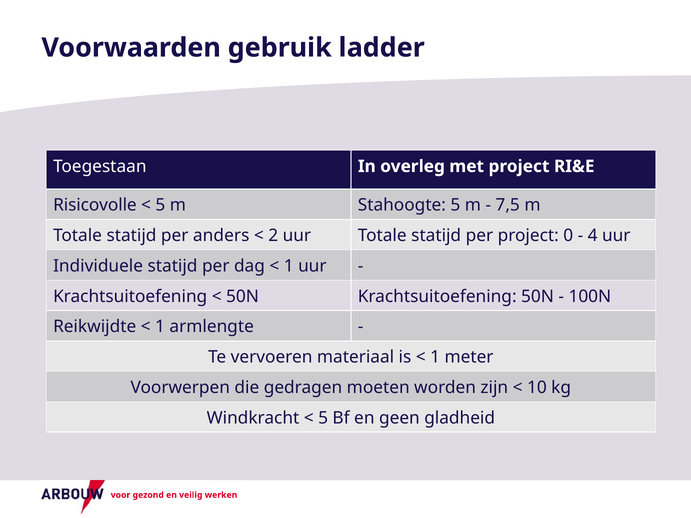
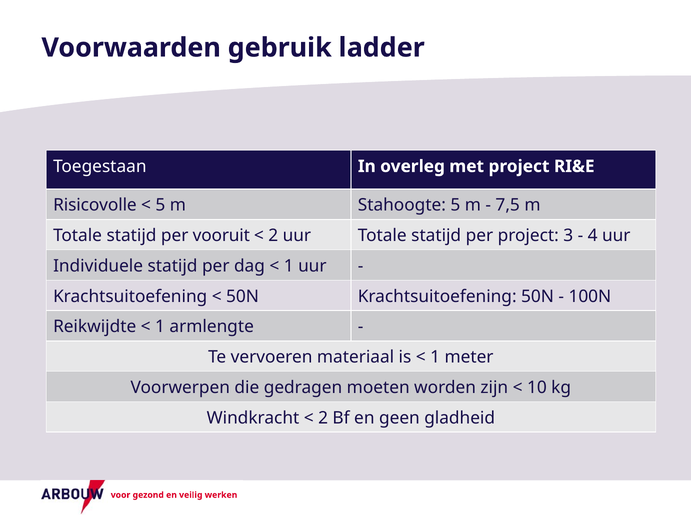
anders: anders -> vooruit
0: 0 -> 3
5 at (323, 418): 5 -> 2
